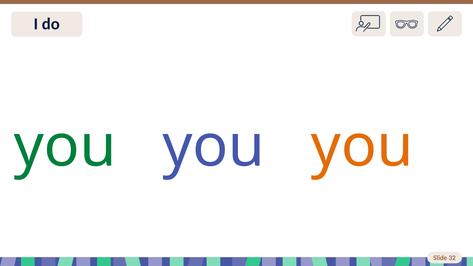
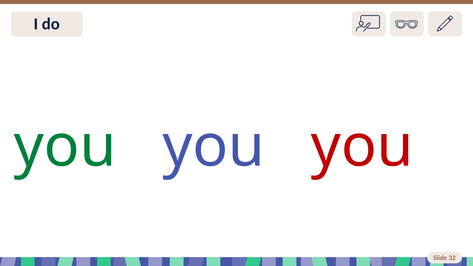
you at (362, 146) colour: orange -> red
